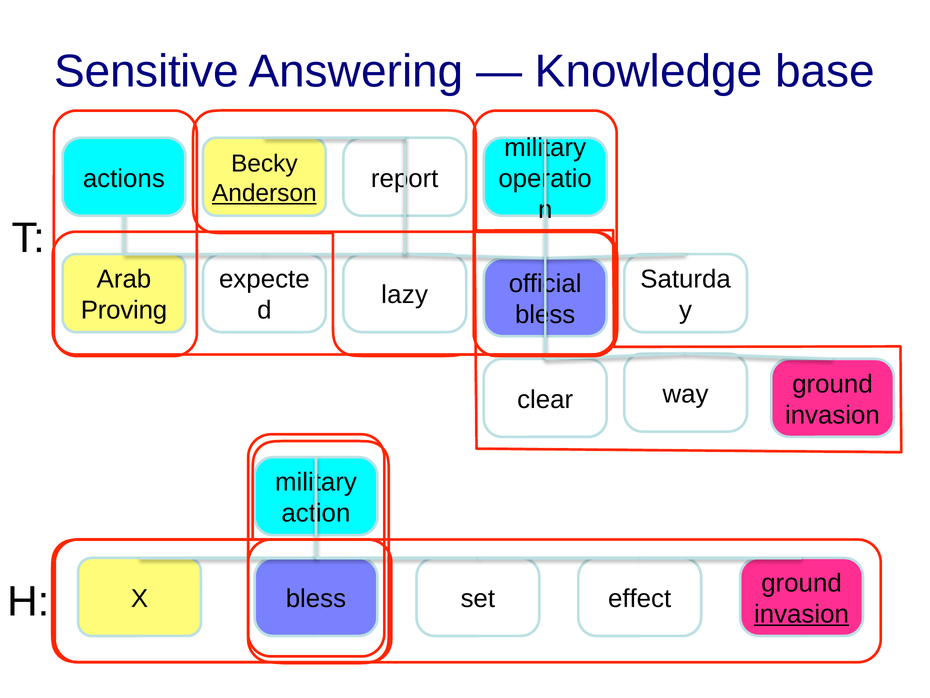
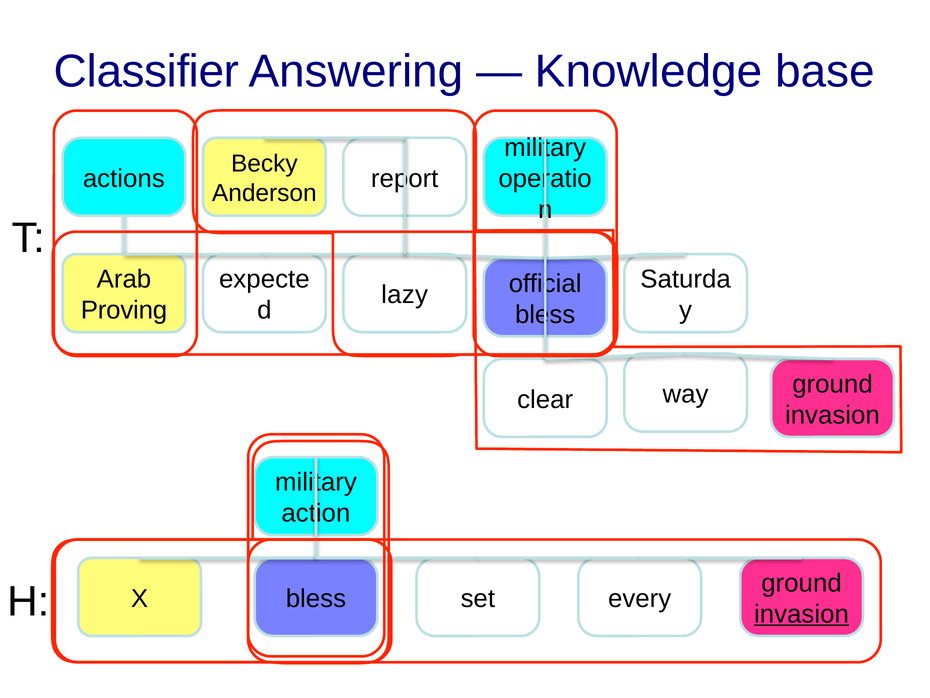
Sensitive: Sensitive -> Classifier
Anderson underline: present -> none
effect: effect -> every
